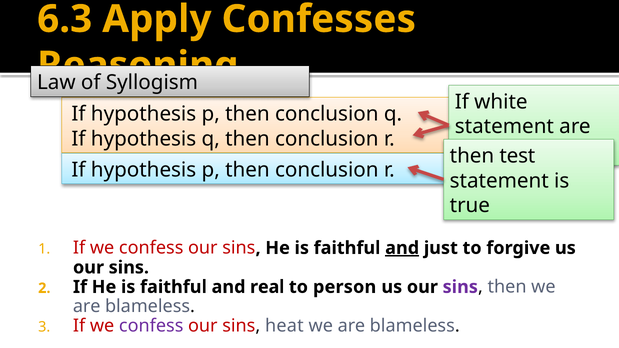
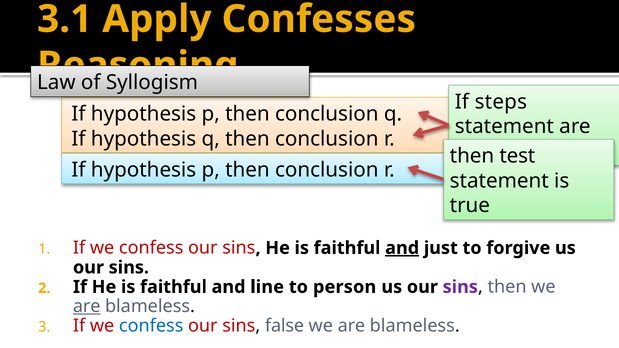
6.3: 6.3 -> 3.1
white: white -> steps
real: real -> line
are at (87, 307) underline: none -> present
confess at (151, 326) colour: purple -> blue
heat: heat -> false
